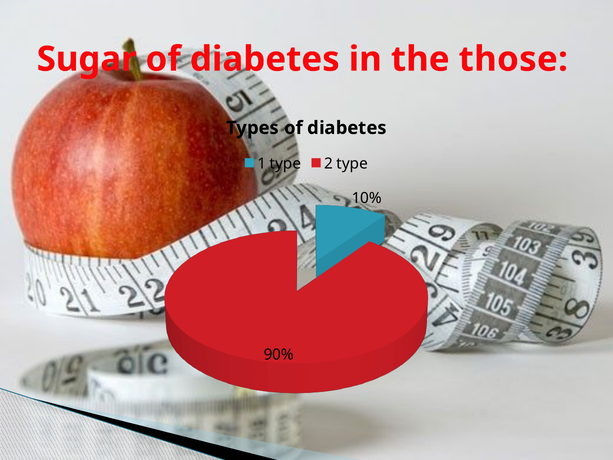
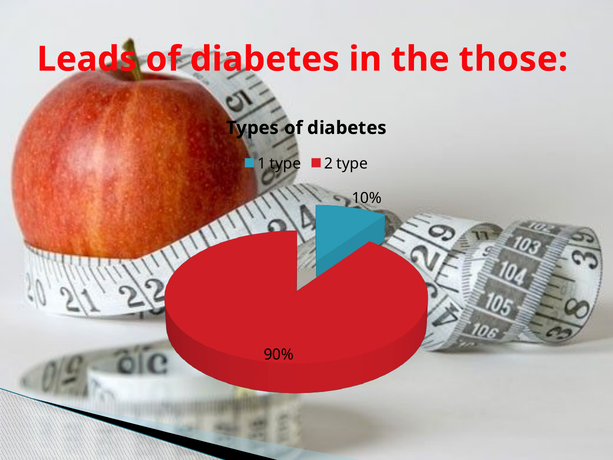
Sugar: Sugar -> Leads
